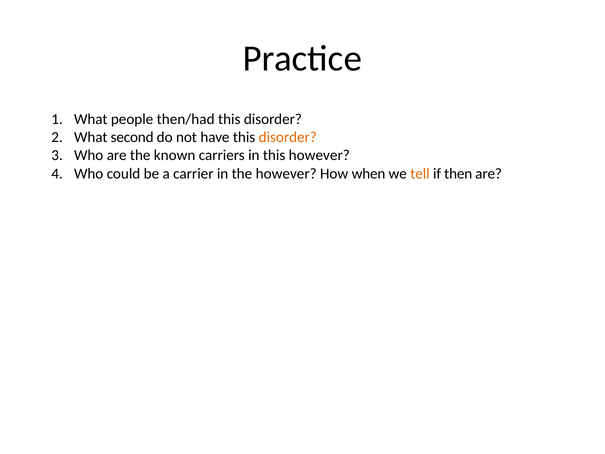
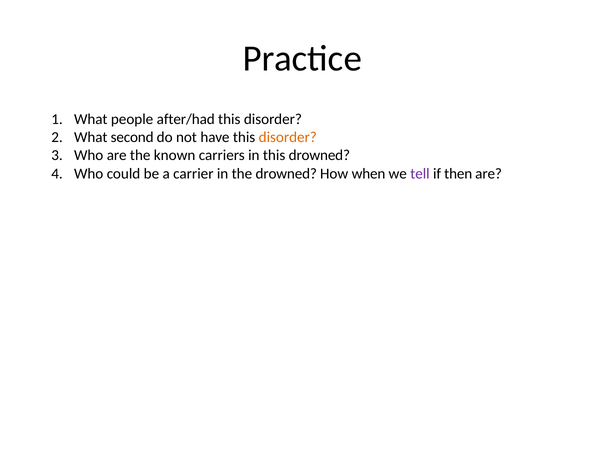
then/had: then/had -> after/had
this however: however -> drowned
the however: however -> drowned
tell colour: orange -> purple
